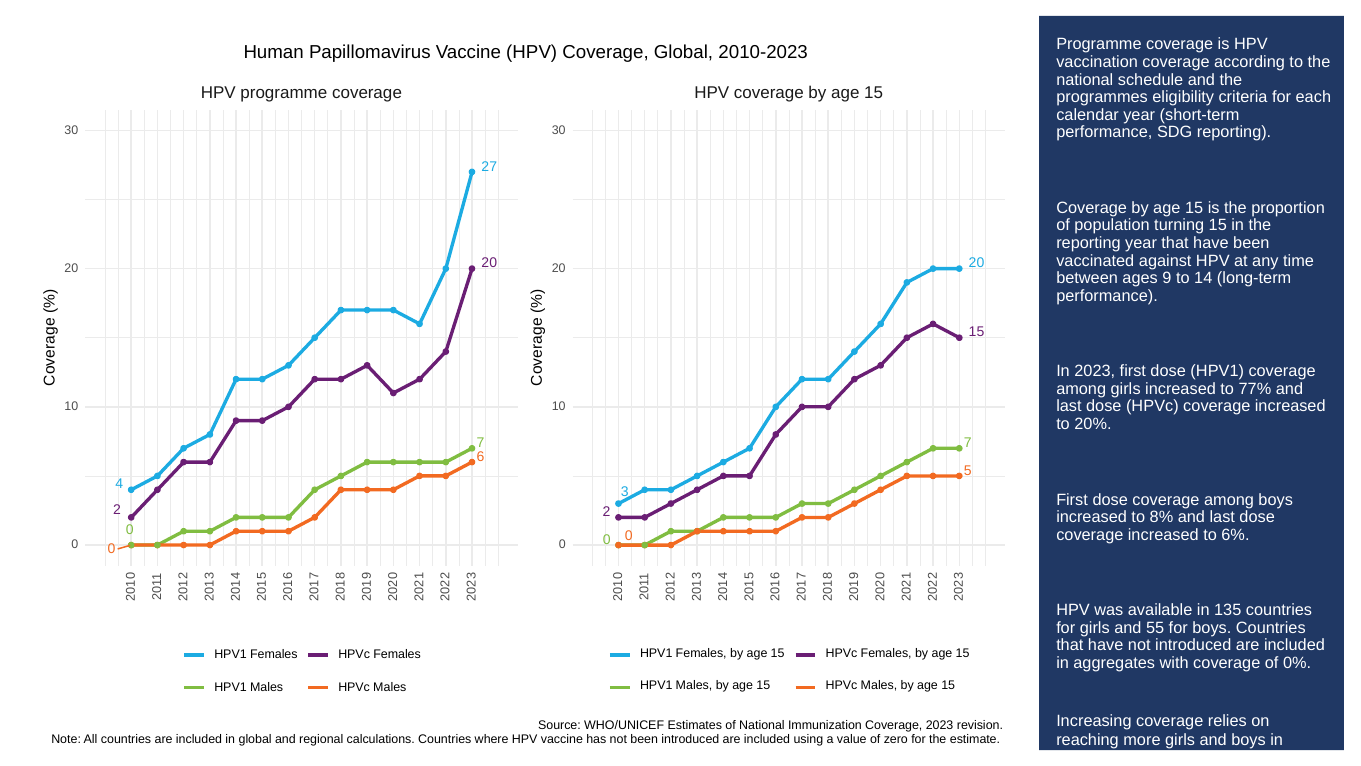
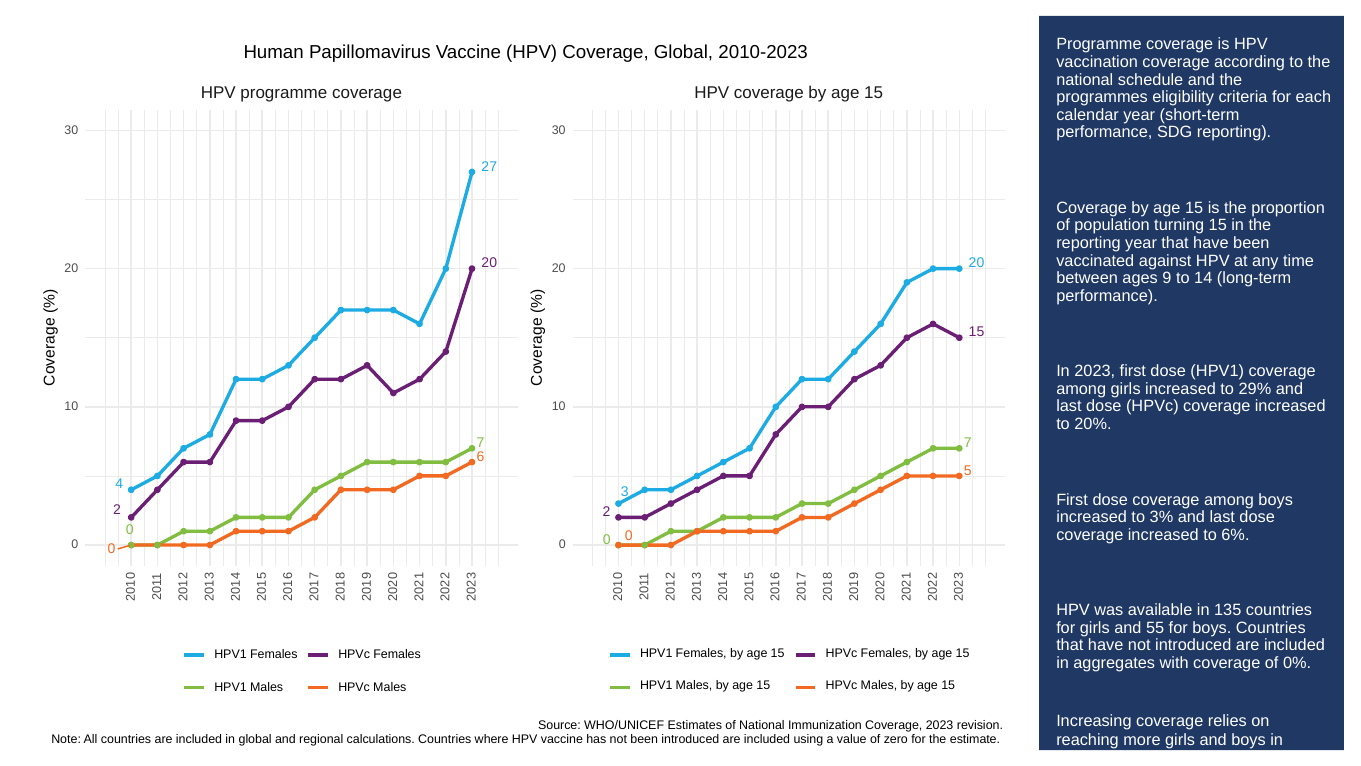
77%: 77% -> 29%
8%: 8% -> 3%
